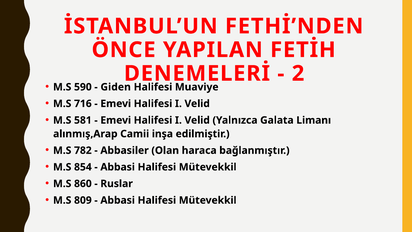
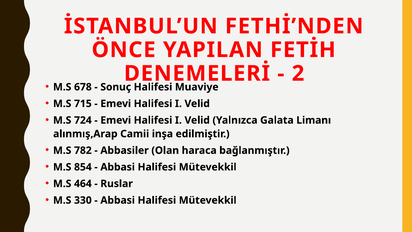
590: 590 -> 678
Giden: Giden -> Sonuç
716: 716 -> 715
581: 581 -> 724
860: 860 -> 464
809: 809 -> 330
